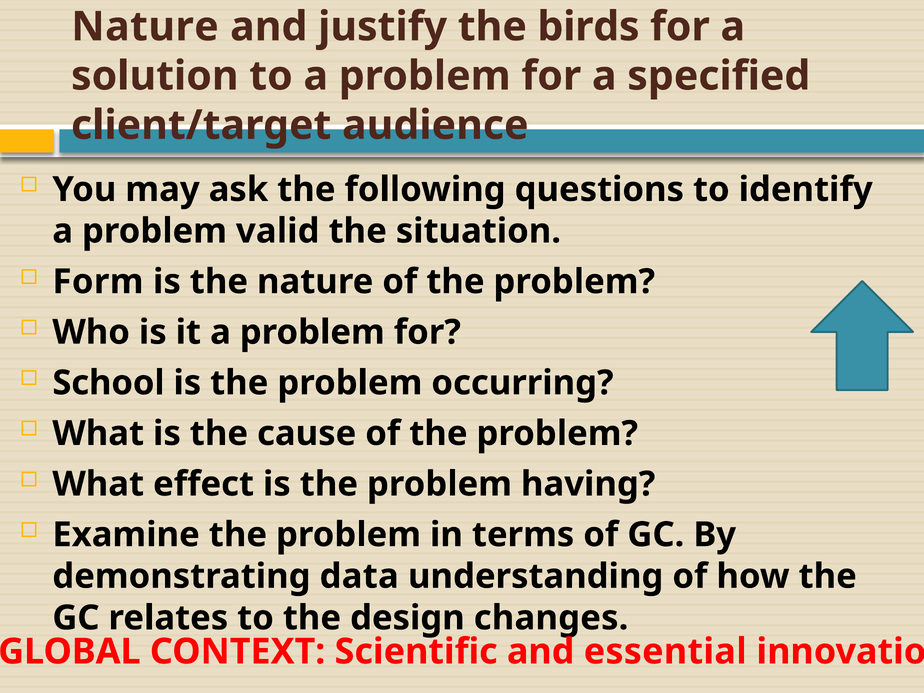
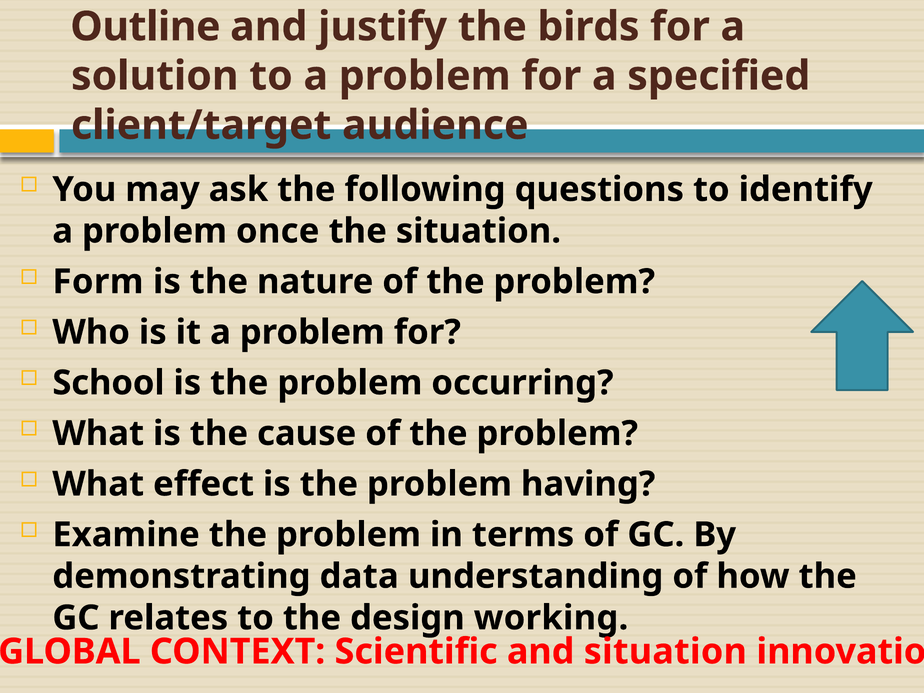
Nature at (145, 27): Nature -> Outline
valid: valid -> once
changes: changes -> working
and essential: essential -> situation
